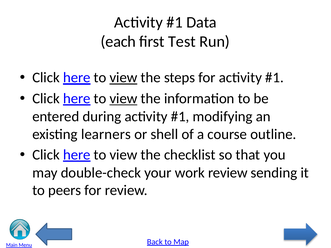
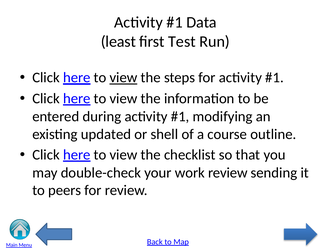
each: each -> least
view at (123, 99) underline: present -> none
learners: learners -> updated
